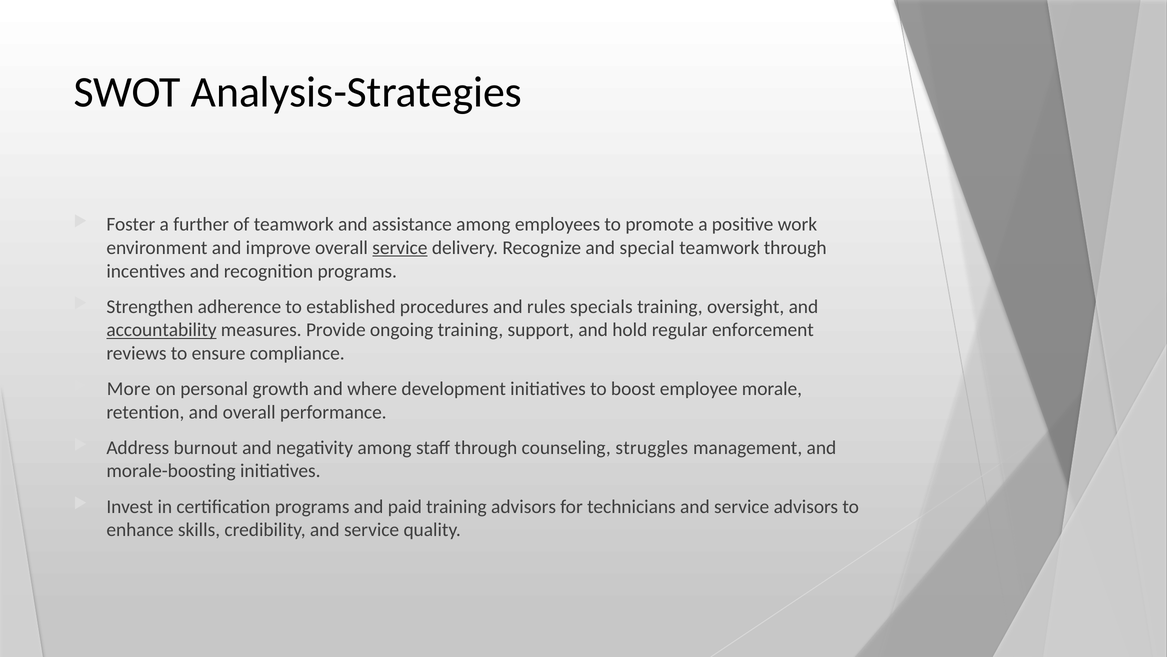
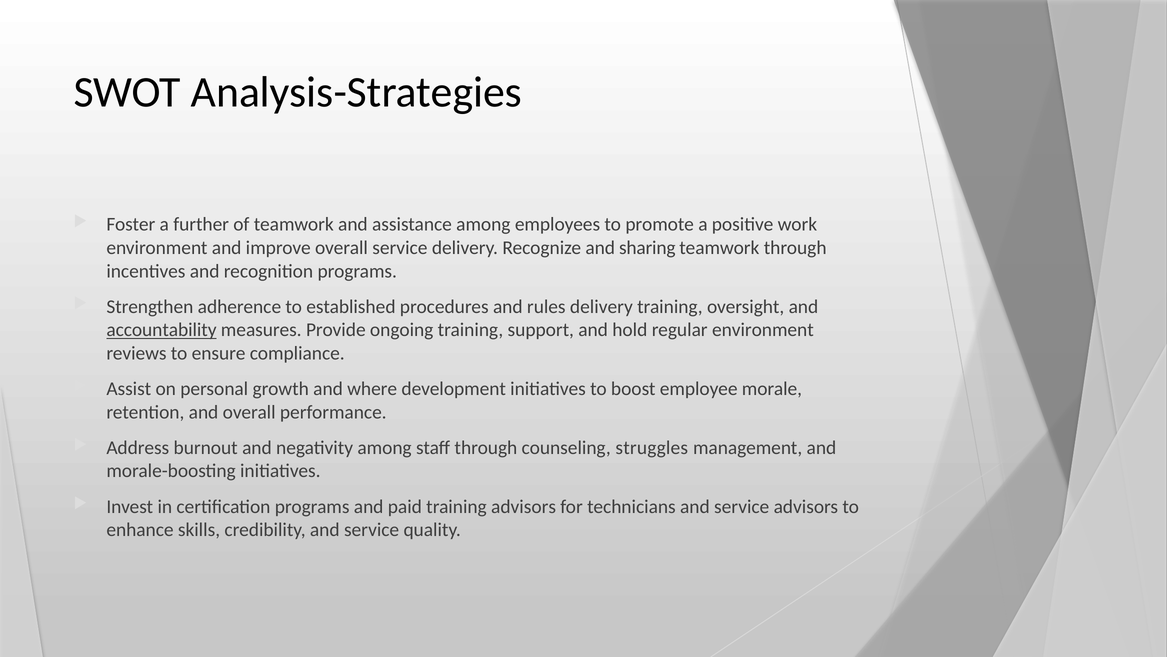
service at (400, 248) underline: present -> none
special: special -> sharing
rules specials: specials -> delivery
regular enforcement: enforcement -> environment
More: More -> Assist
